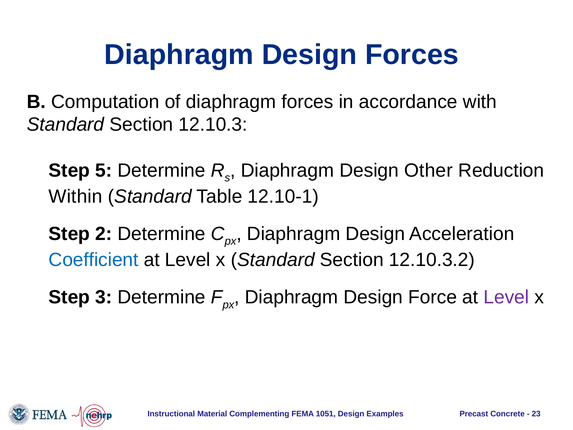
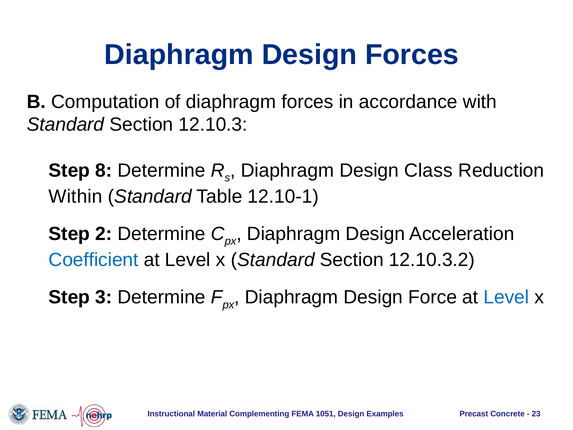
5: 5 -> 8
Other: Other -> Class
Level at (506, 297) colour: purple -> blue
